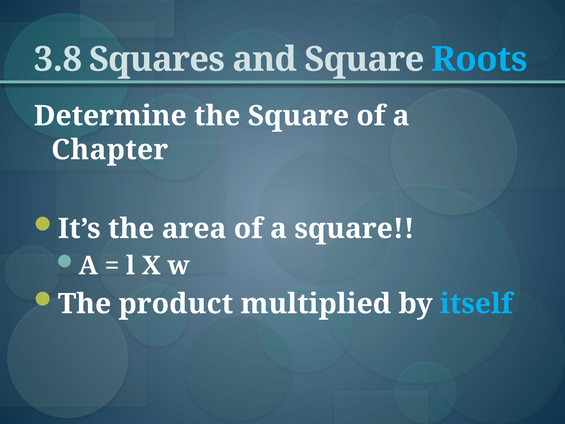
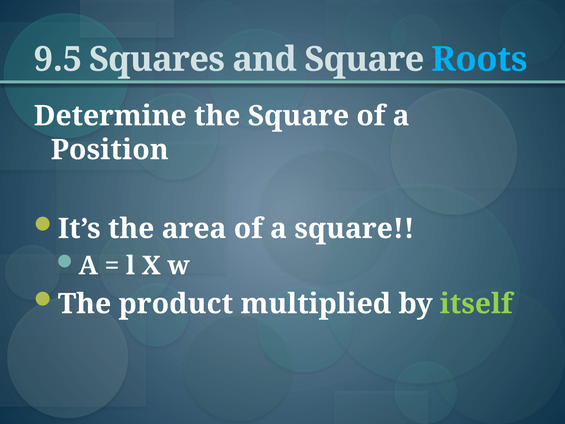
3.8: 3.8 -> 9.5
Chapter: Chapter -> Position
itself colour: light blue -> light green
